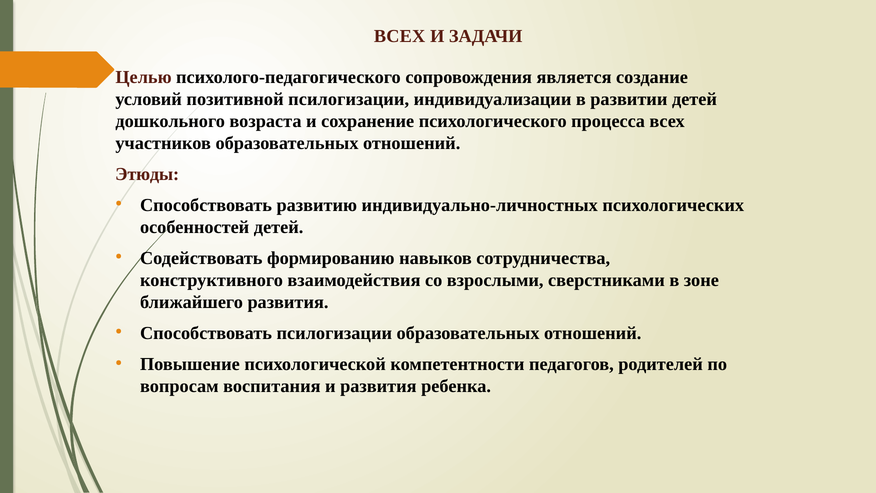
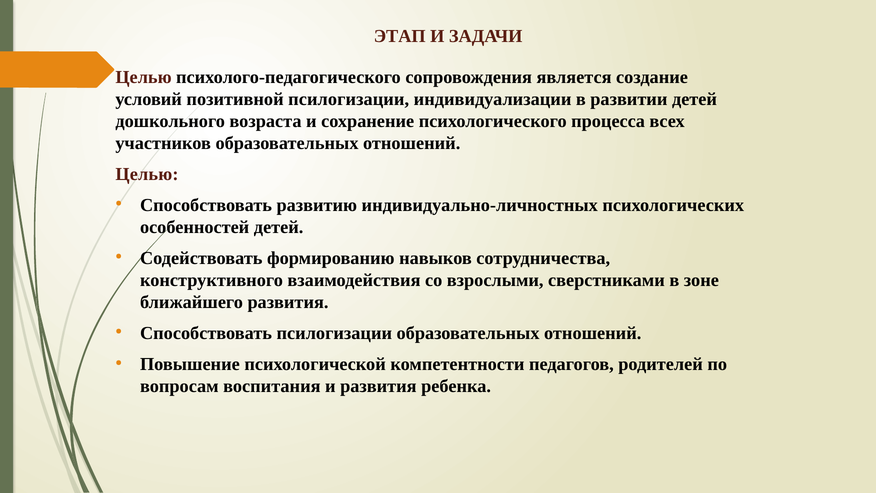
ВСЕХ at (400, 36): ВСЕХ -> ЭТАП
Этюды at (147, 174): Этюды -> Целью
